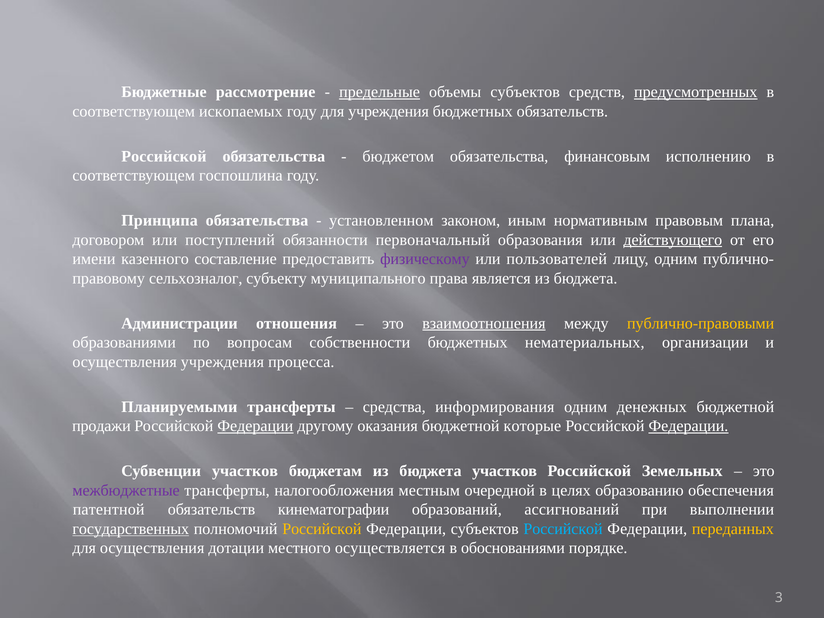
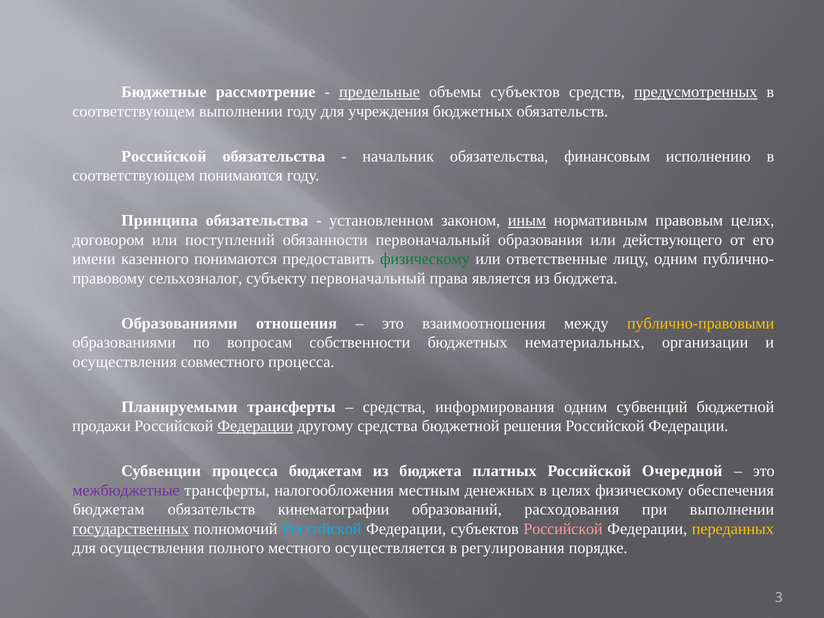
соответствующем ископаемых: ископаемых -> выполнении
бюджетом: бюджетом -> начальник
соответствующем госпошлина: госпошлина -> понимаются
иным underline: none -> present
правовым плана: плана -> целях
действующего underline: present -> none
казенного составление: составление -> понимаются
физическому at (425, 259) colour: purple -> green
пользователей: пользователей -> ответственные
субъекту муниципального: муниципального -> первоначальный
Администрации at (179, 323): Администрации -> Образованиями
взаимоотношения underline: present -> none
осуществления учреждения: учреждения -> совместного
денежных: денежных -> субвенций
другому оказания: оказания -> средства
которые: которые -> решения
Федерации at (688, 426) underline: present -> none
Субвенции участков: участков -> процесса
бюджета участков: участков -> платных
Земельных: Земельных -> Очередной
очередной: очередной -> денежных
целях образованию: образованию -> физическому
патентной at (109, 510): патентной -> бюджетам
ассигнований: ассигнований -> расходования
Российской at (322, 529) colour: yellow -> light blue
Российской at (563, 529) colour: light blue -> pink
дотации: дотации -> полного
обоснованиями: обоснованиями -> регулирования
